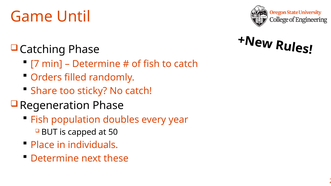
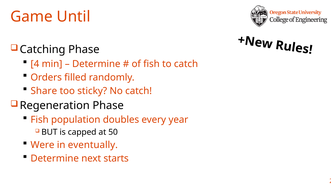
7: 7 -> 4
Place: Place -> Were
individuals: individuals -> eventually
these: these -> starts
